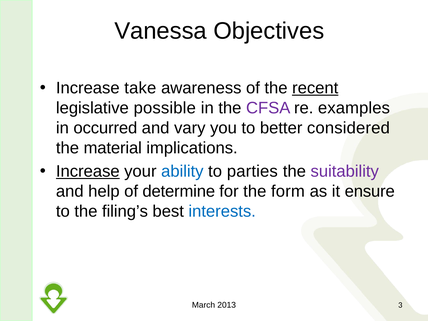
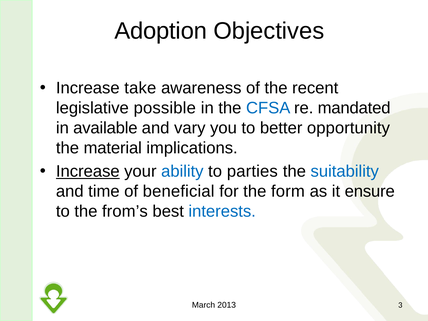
Vanessa: Vanessa -> Adoption
recent underline: present -> none
CFSA colour: purple -> blue
examples: examples -> mandated
occurred: occurred -> available
considered: considered -> opportunity
suitability colour: purple -> blue
help: help -> time
determine: determine -> beneficial
filing’s: filing’s -> from’s
